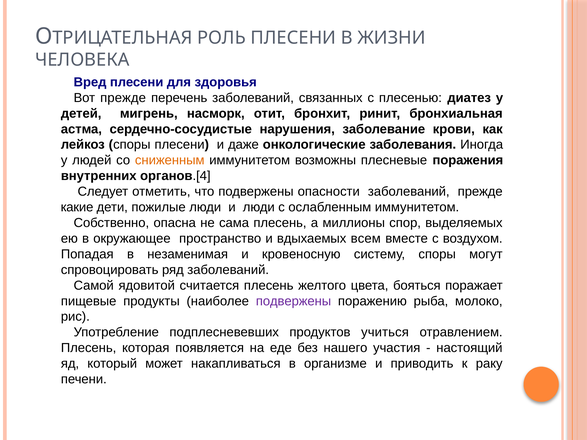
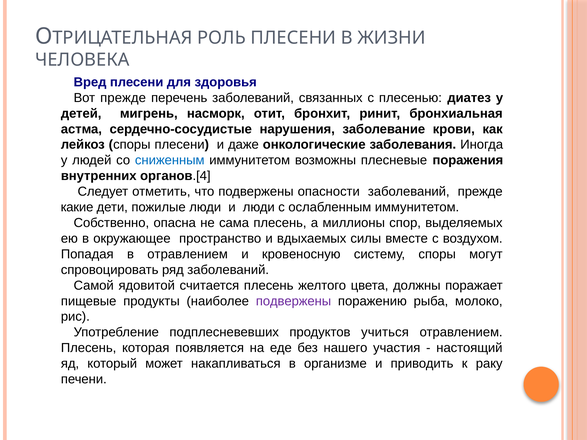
сниженным colour: orange -> blue
всем: всем -> силы
в незаменимая: незаменимая -> отравлением
бояться: бояться -> должны
